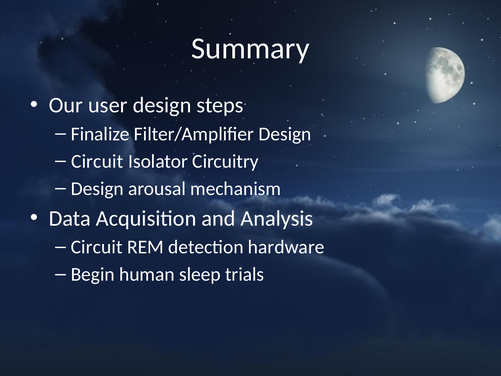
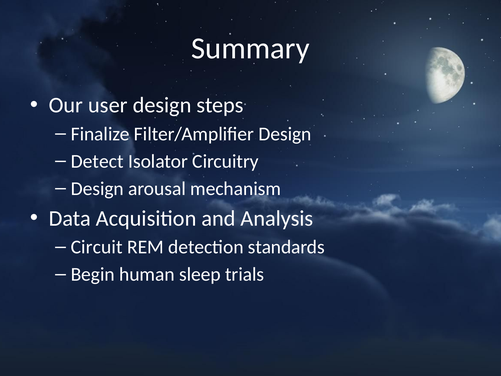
Circuit at (97, 161): Circuit -> Detect
hardware: hardware -> standards
